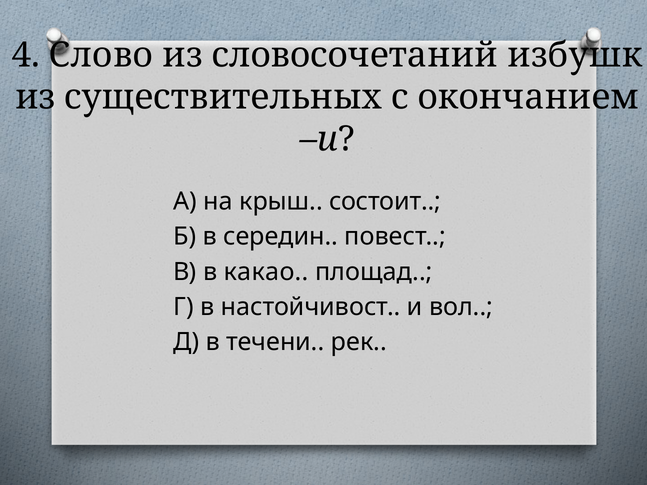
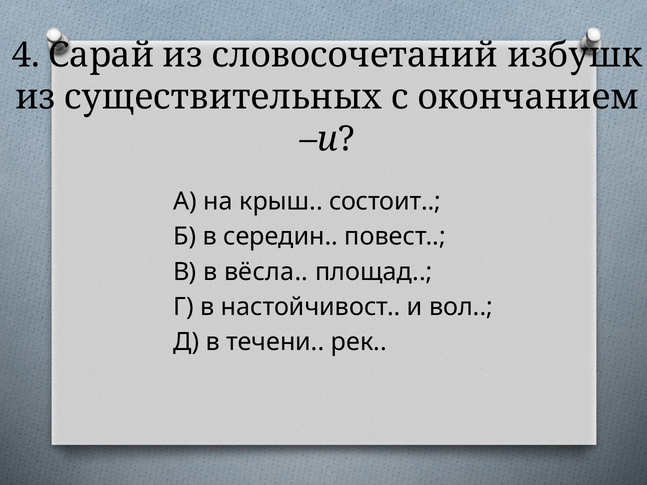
Слово: Слово -> Сарай
какао: какао -> вёсла
